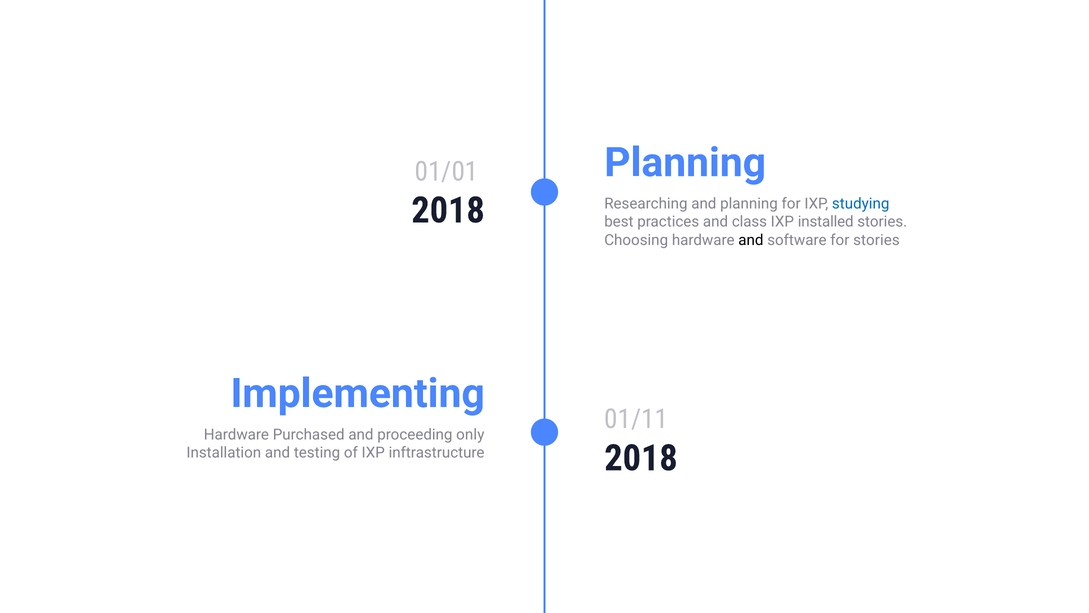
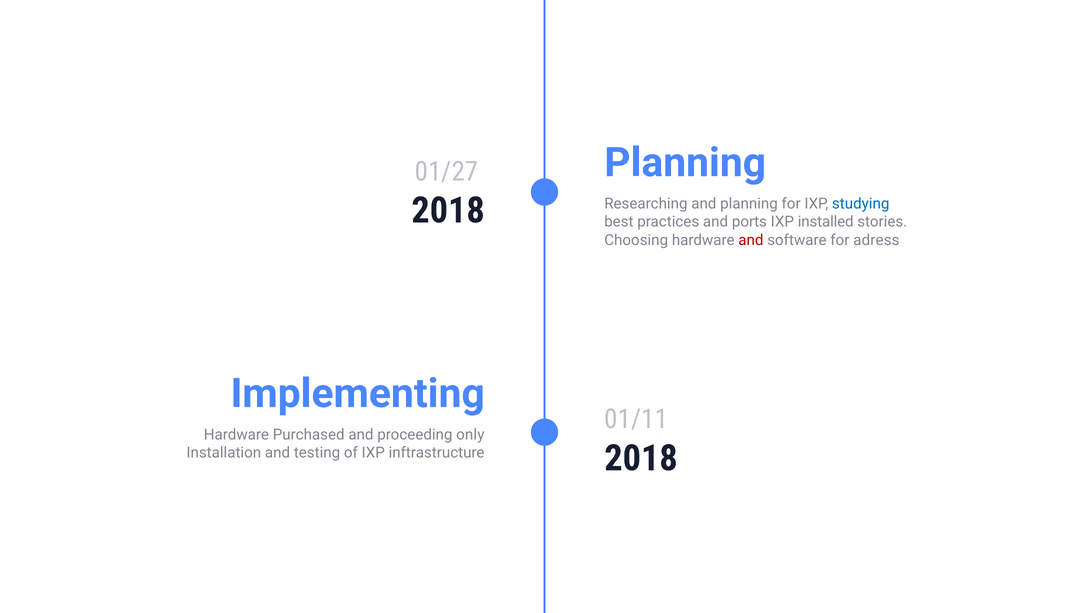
01/01: 01/01 -> 01/27
class: class -> ports
and at (751, 240) colour: black -> red
for stories: stories -> adress
